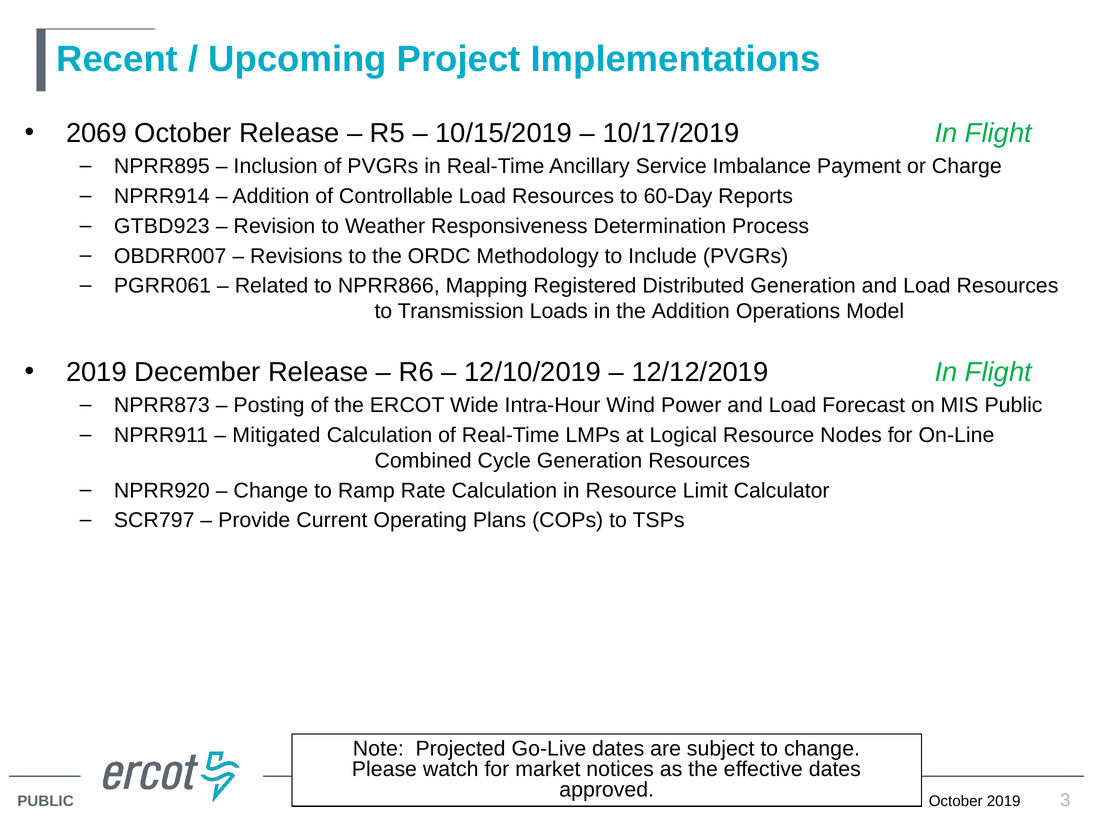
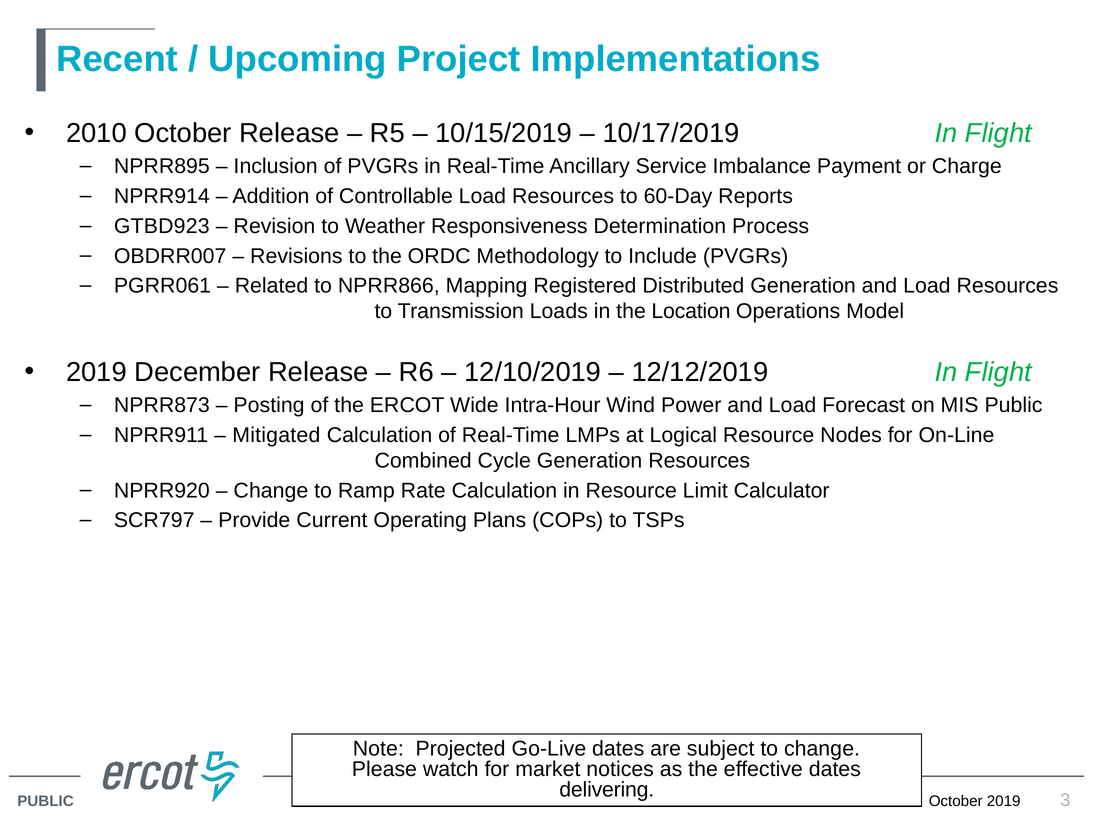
2069: 2069 -> 2010
the Addition: Addition -> Location
approved: approved -> delivering
